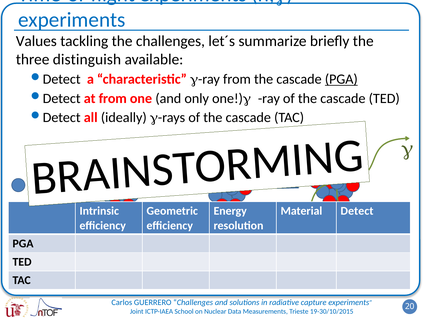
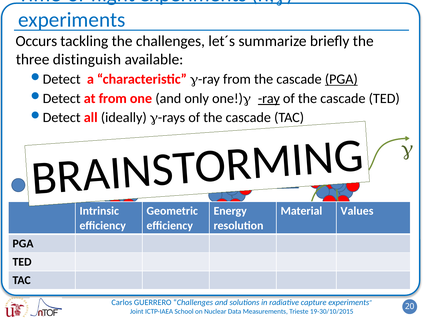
Values: Values -> Occurs
ray underline: none -> present
Detect: Detect -> Values
